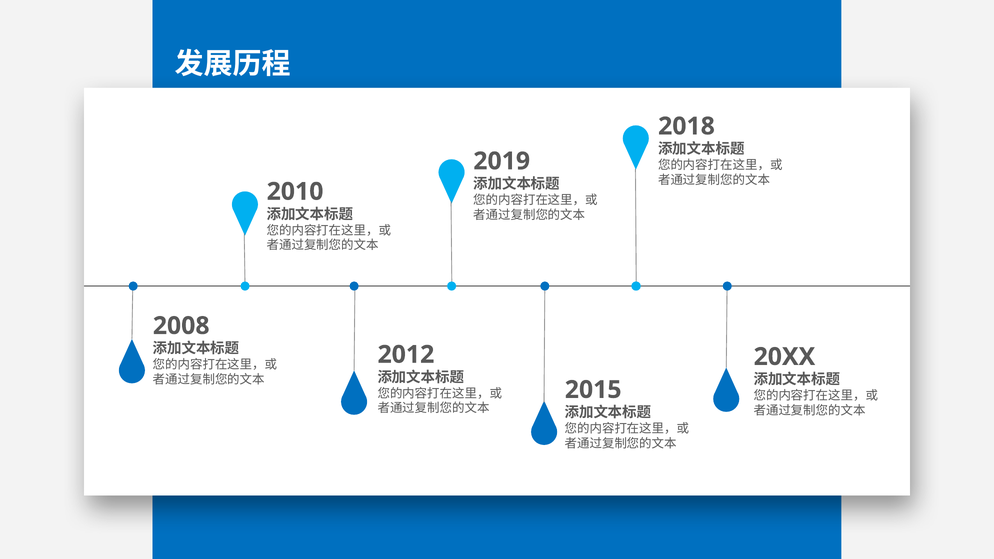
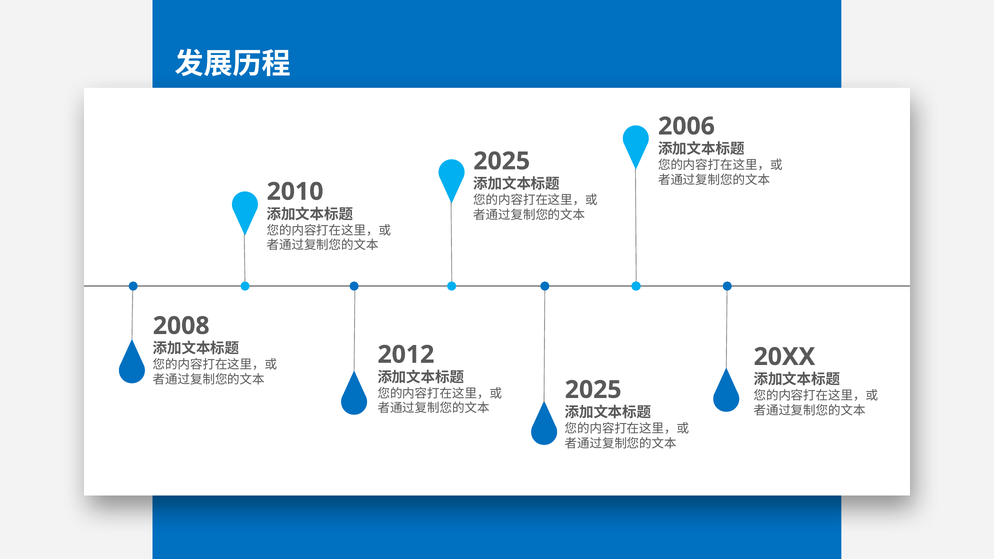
2018: 2018 -> 2006
2019 at (502, 161): 2019 -> 2025
2015 at (593, 390): 2015 -> 2025
